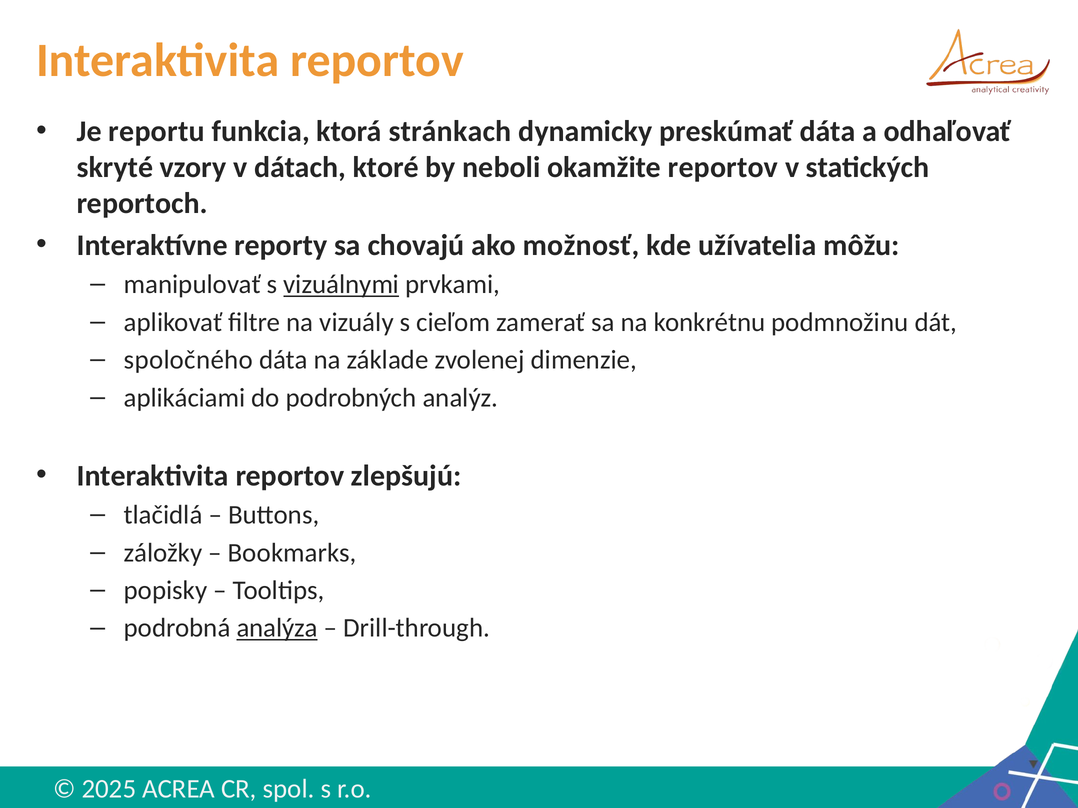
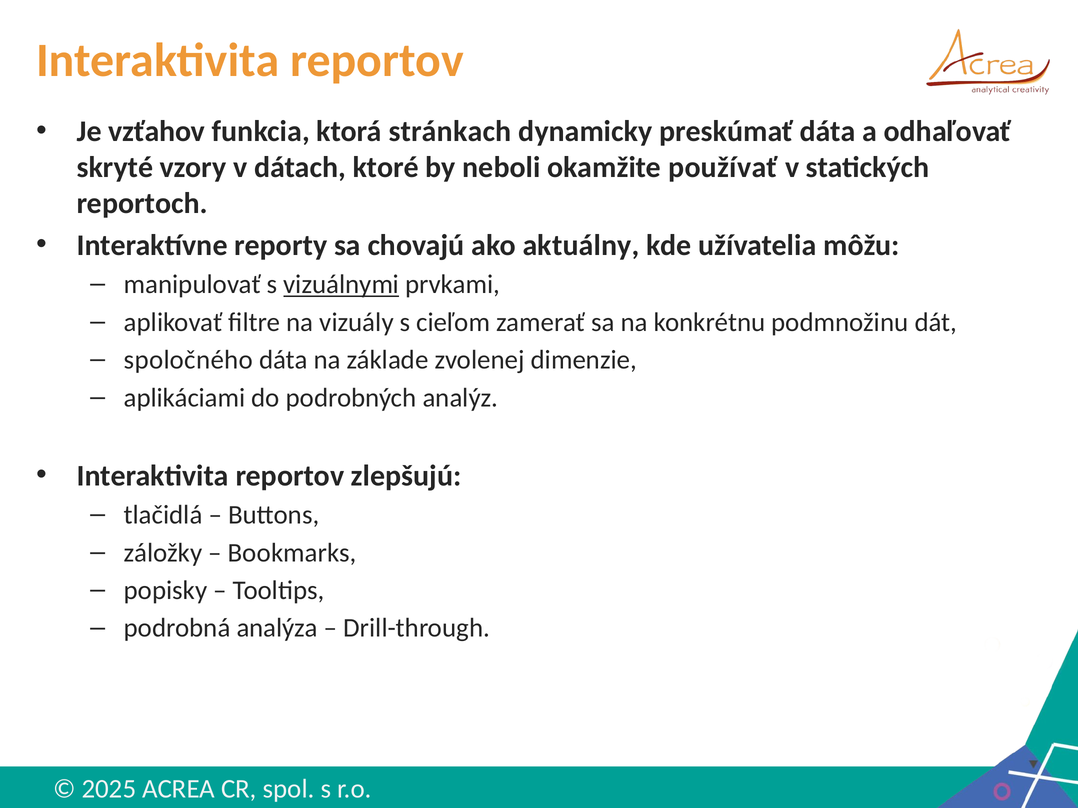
reportu: reportu -> vzťahov
okamžite reportov: reportov -> používať
možnosť: možnosť -> aktuálny
analýza underline: present -> none
